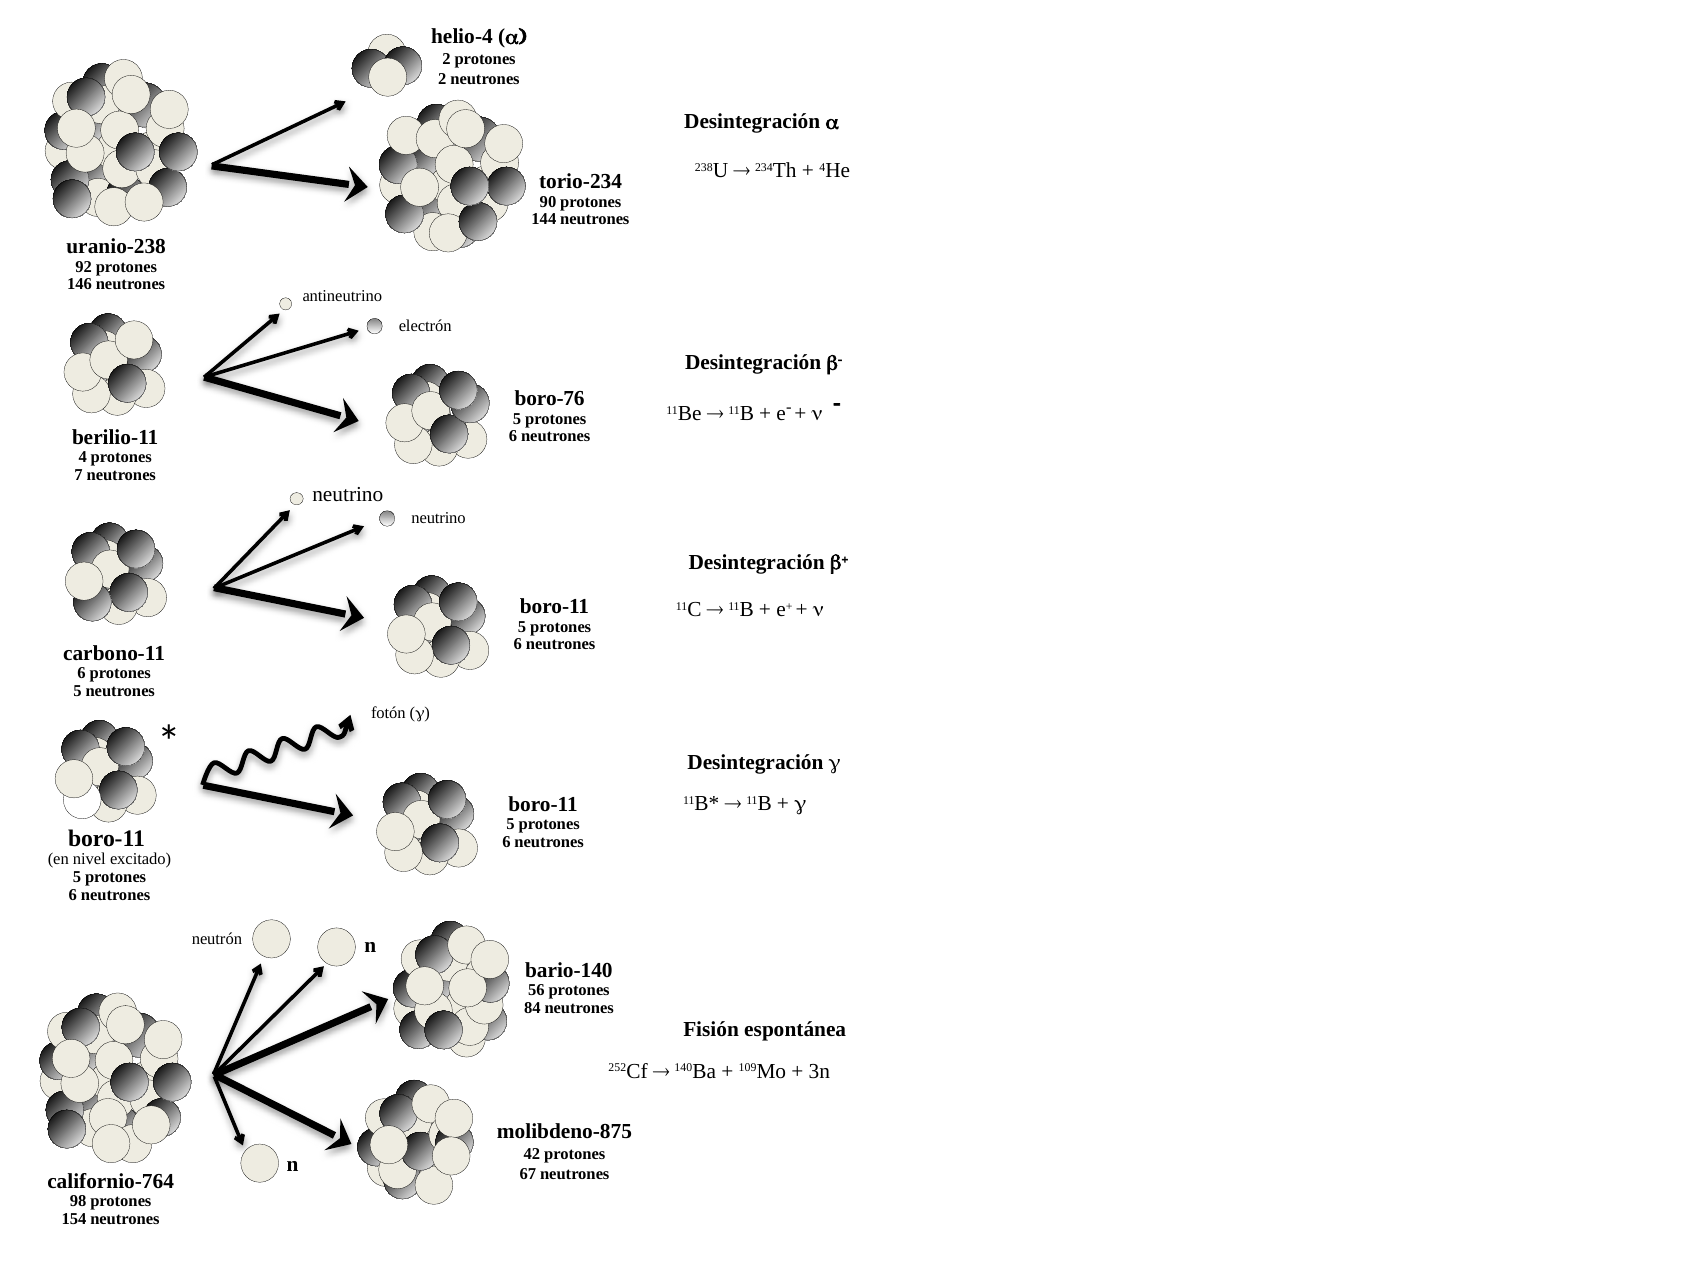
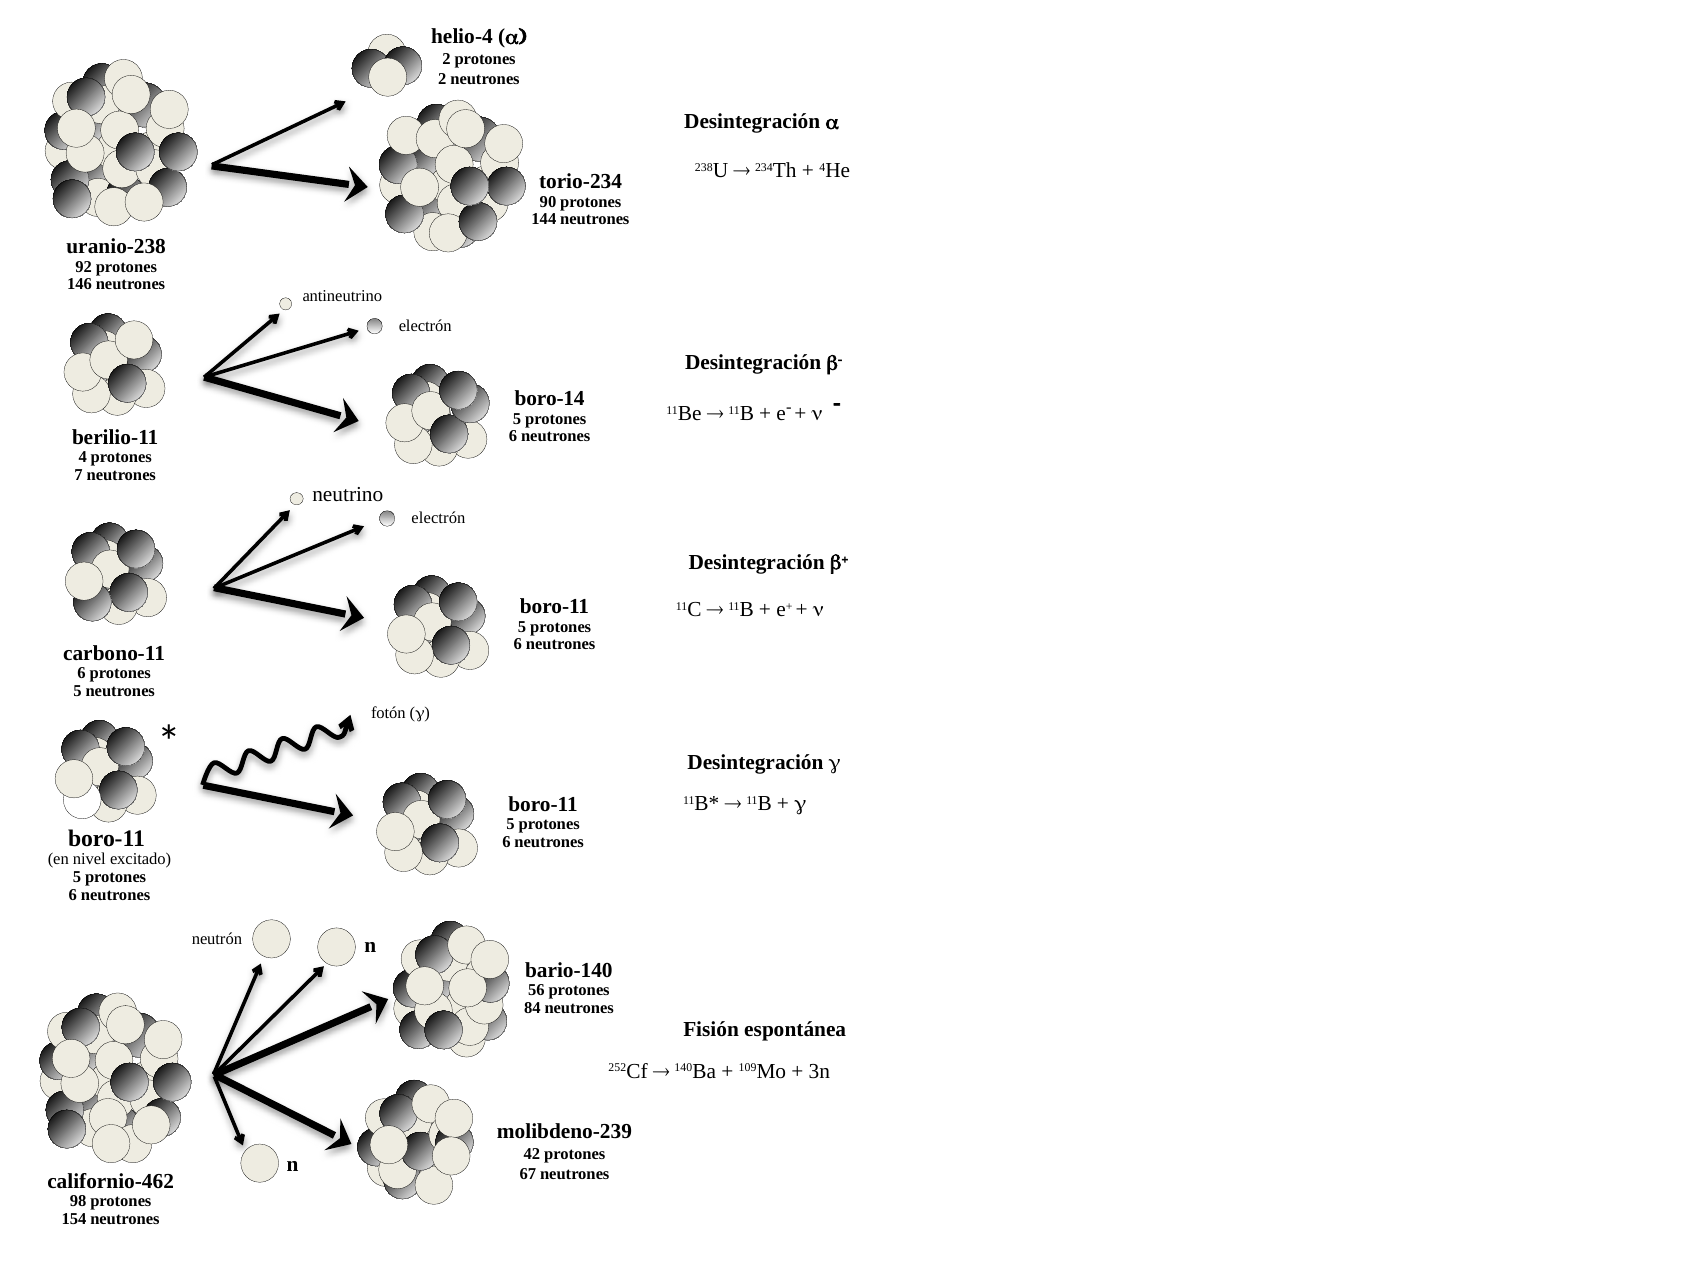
boro-76: boro-76 -> boro-14
neutrino at (439, 518): neutrino -> electrón
molibdeno-875: molibdeno-875 -> molibdeno-239
californio-764: californio-764 -> californio-462
